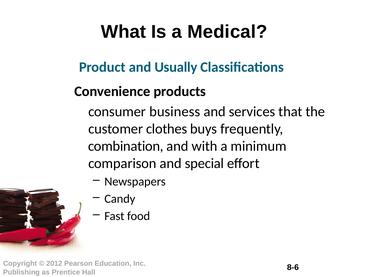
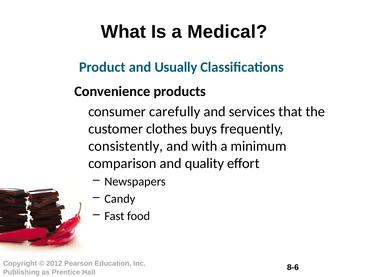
business: business -> carefully
combination: combination -> consistently
special: special -> quality
